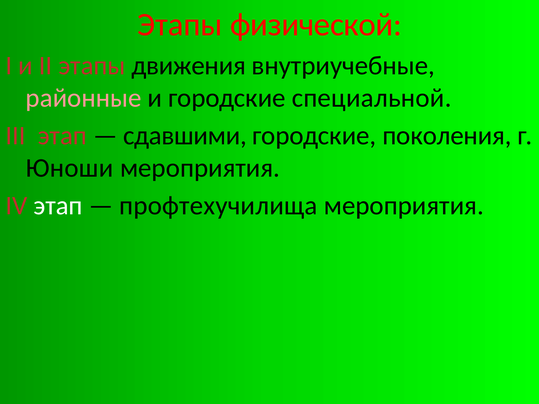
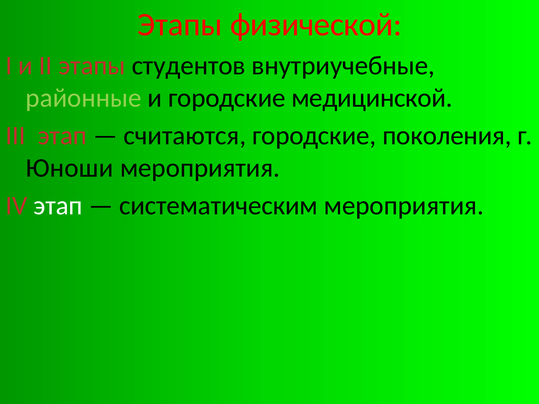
движения: движения -> студентов
районные colour: pink -> light green
специальной: специальной -> медицинской
сдавшими: сдавшими -> считаются
профтехучилища: профтехучилища -> систематическим
